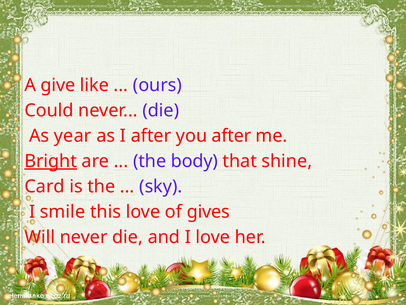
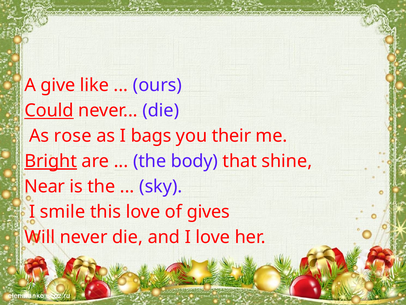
Could underline: none -> present
year: year -> rose
I after: after -> bags
you after: after -> their
Card: Card -> Near
